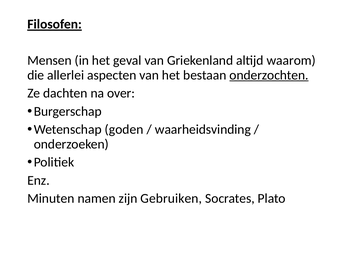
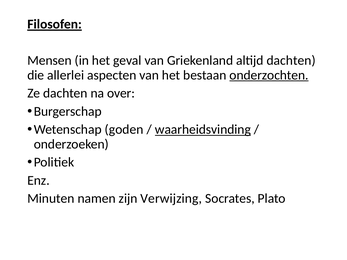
altijd waarom: waarom -> dachten
waarheidsvinding underline: none -> present
Gebruiken: Gebruiken -> Verwijzing
